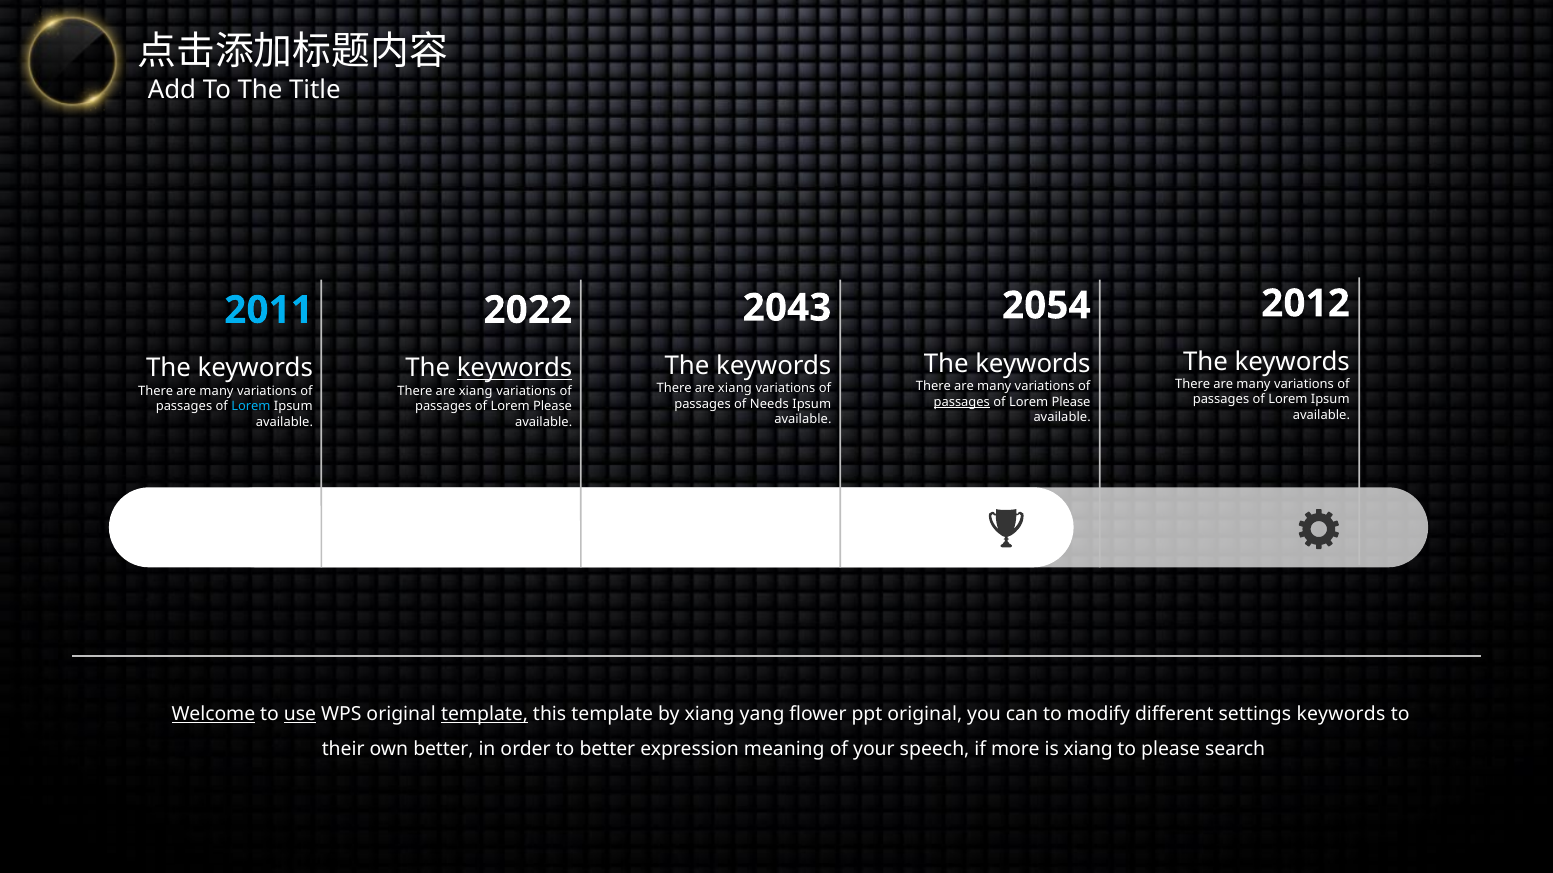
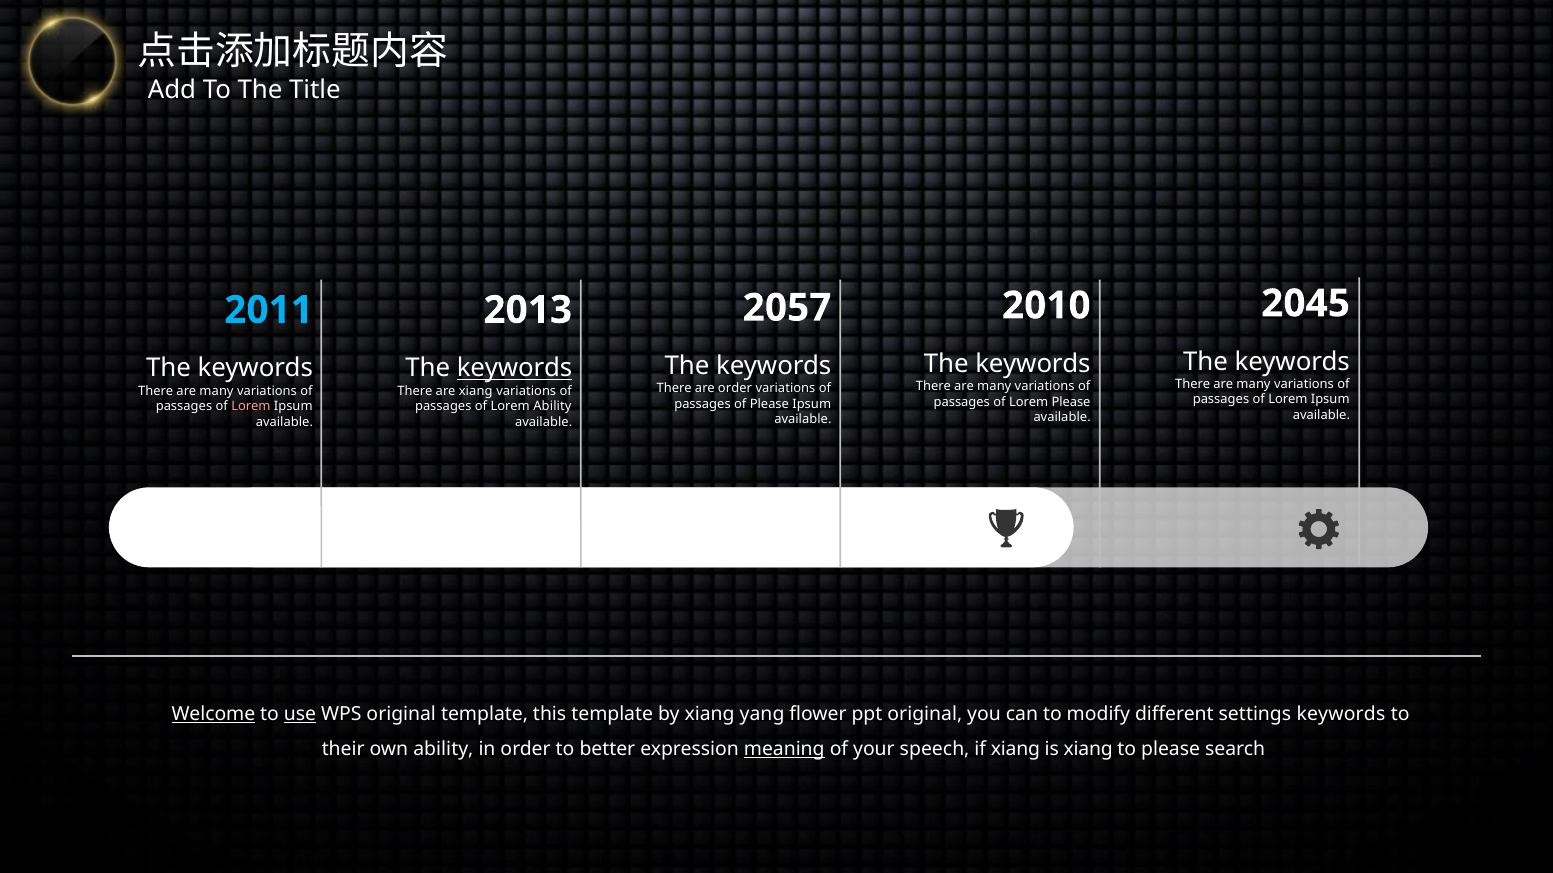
2012: 2012 -> 2045
2054: 2054 -> 2010
2043: 2043 -> 2057
2022: 2022 -> 2013
xiang at (735, 389): xiang -> order
passages at (962, 402) underline: present -> none
of Needs: Needs -> Please
Lorem at (251, 407) colour: light blue -> pink
Please at (553, 407): Please -> Ability
template at (485, 714) underline: present -> none
own better: better -> ability
meaning underline: none -> present
if more: more -> xiang
